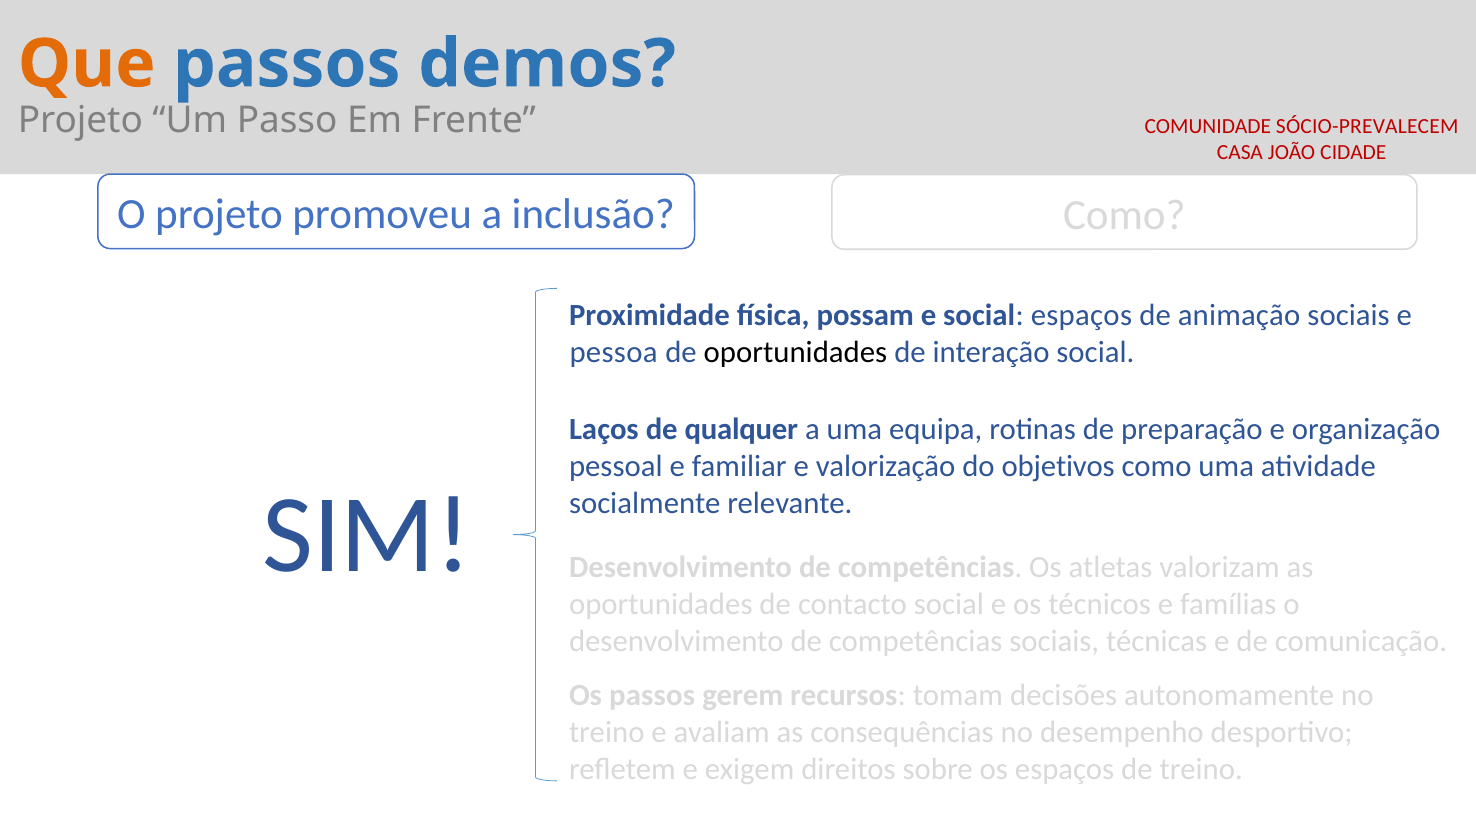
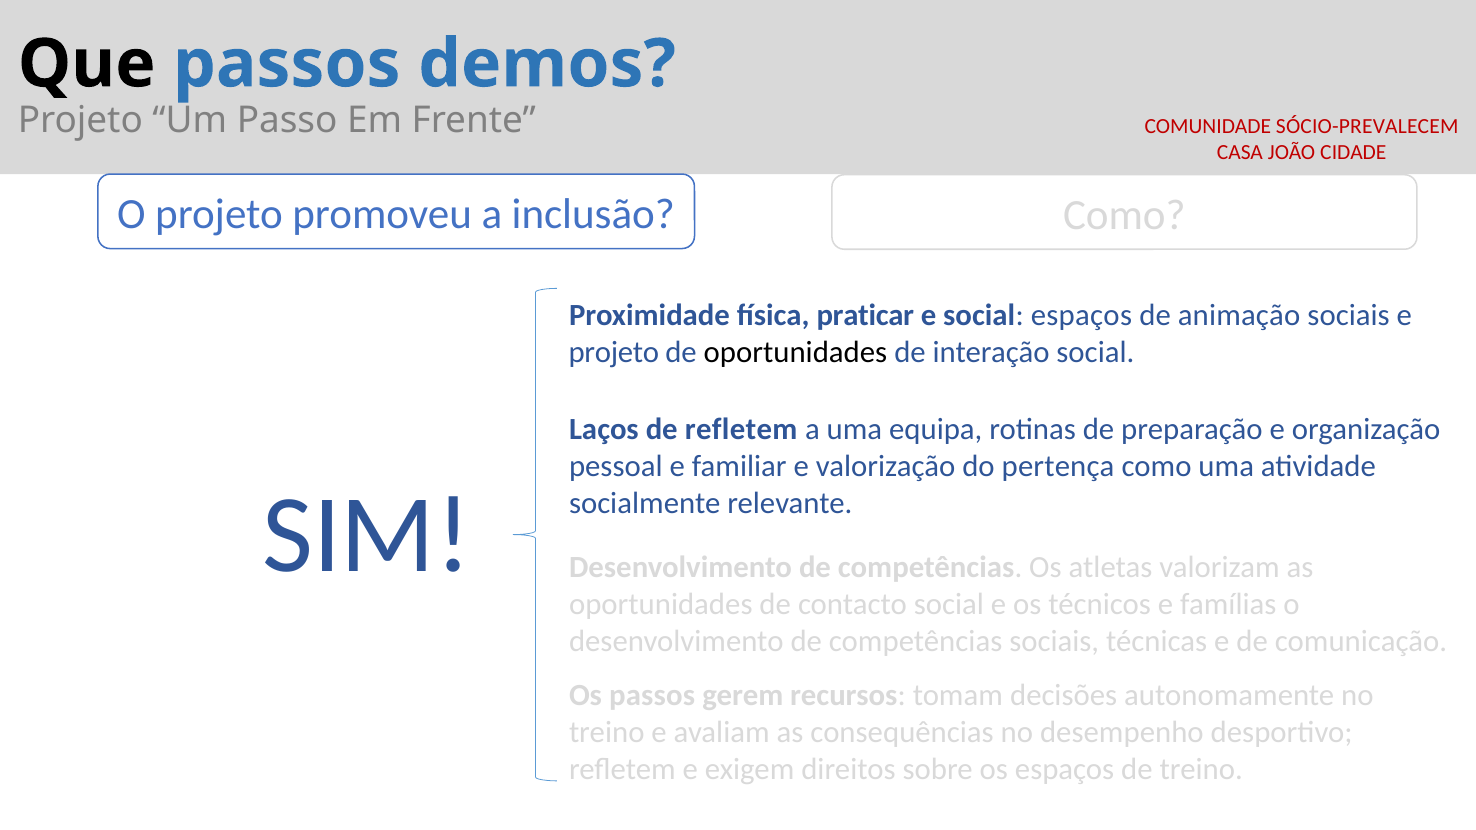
Que colour: orange -> black
possam: possam -> praticar
pessoa at (614, 353): pessoa -> projeto
de qualquer: qualquer -> refletem
objetivos: objetivos -> pertença
